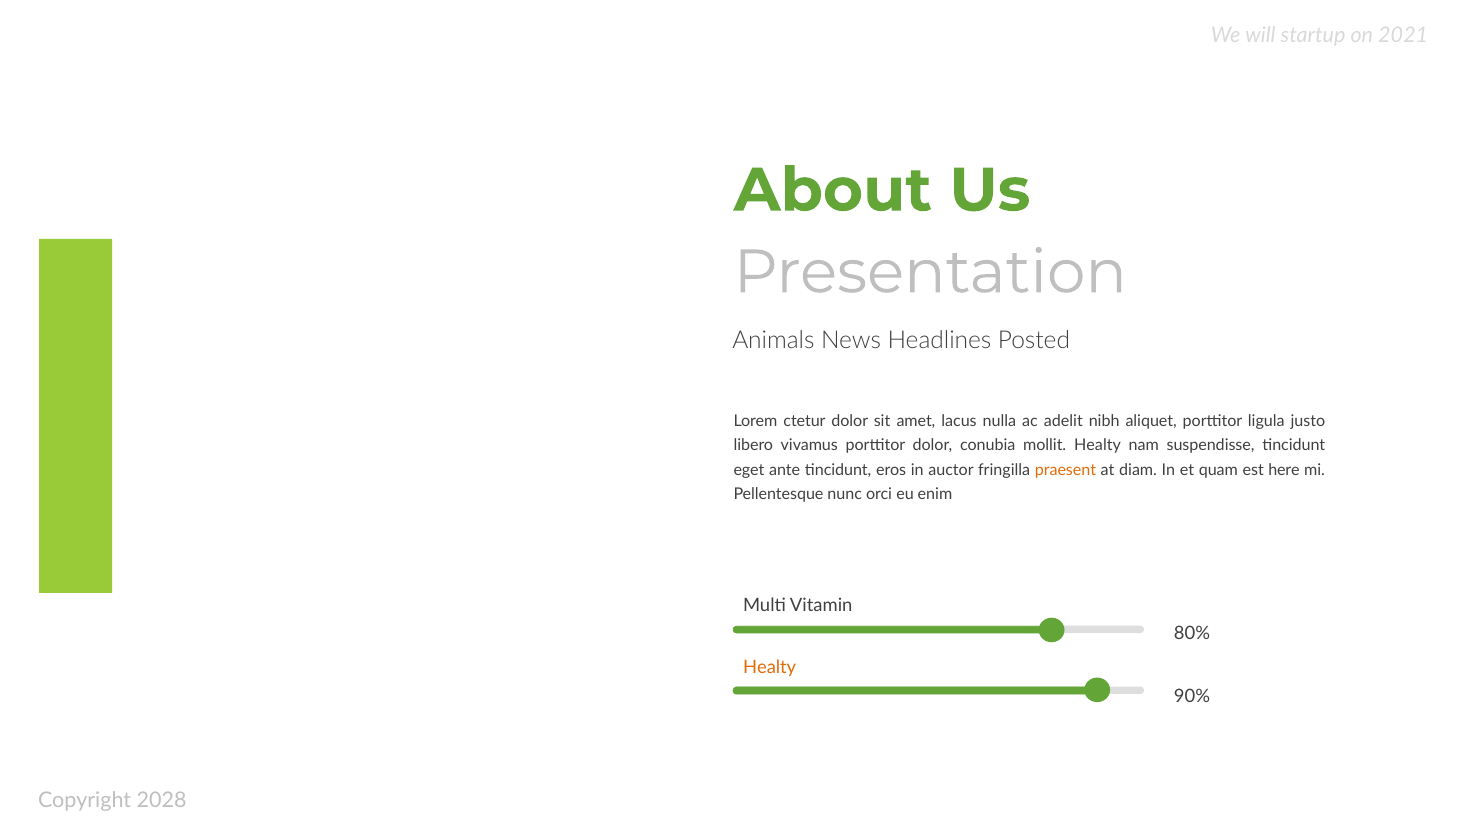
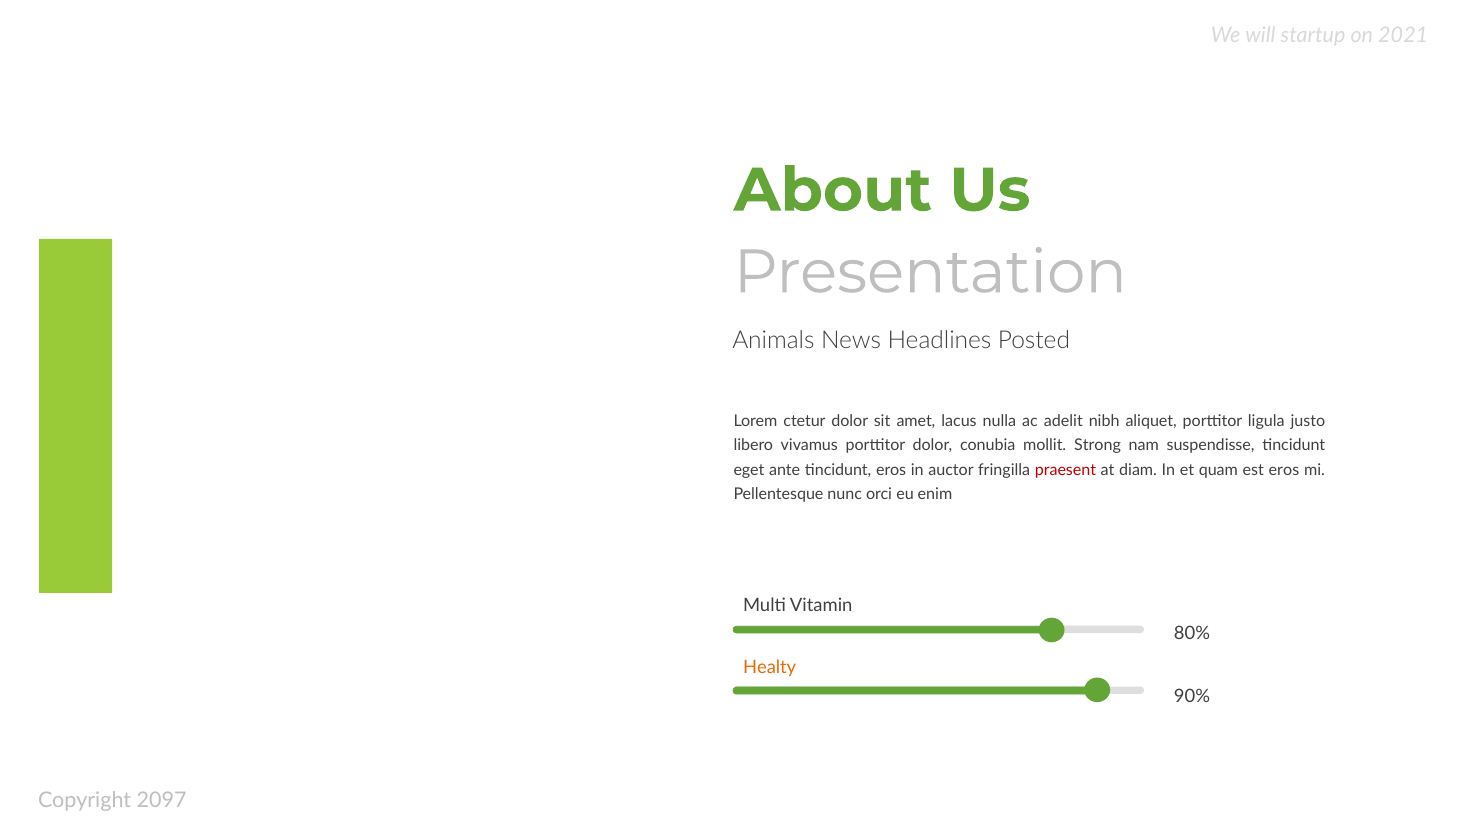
mollit Healty: Healty -> Strong
praesent colour: orange -> red
est here: here -> eros
2028: 2028 -> 2097
